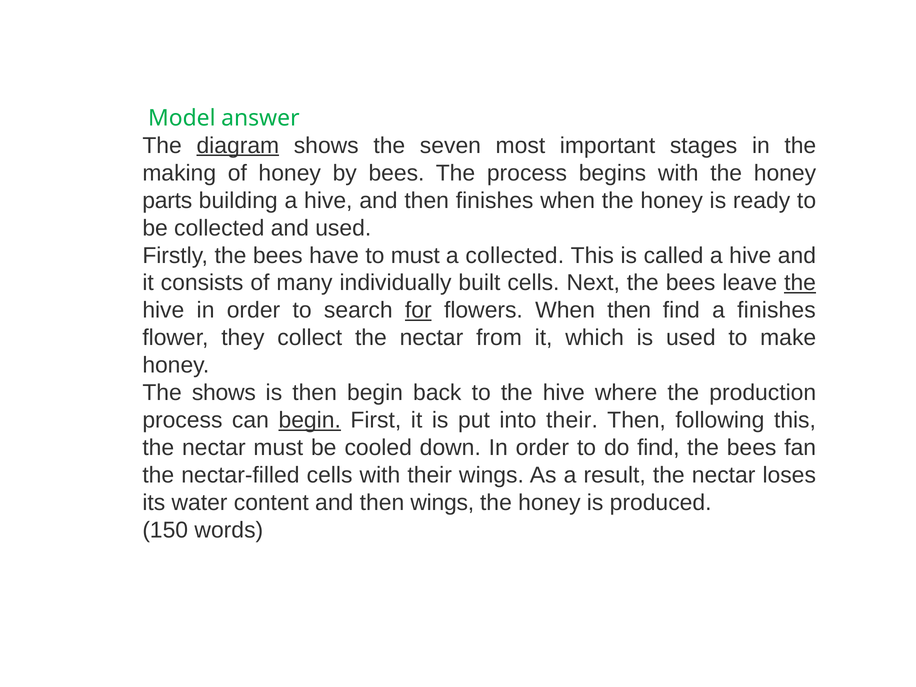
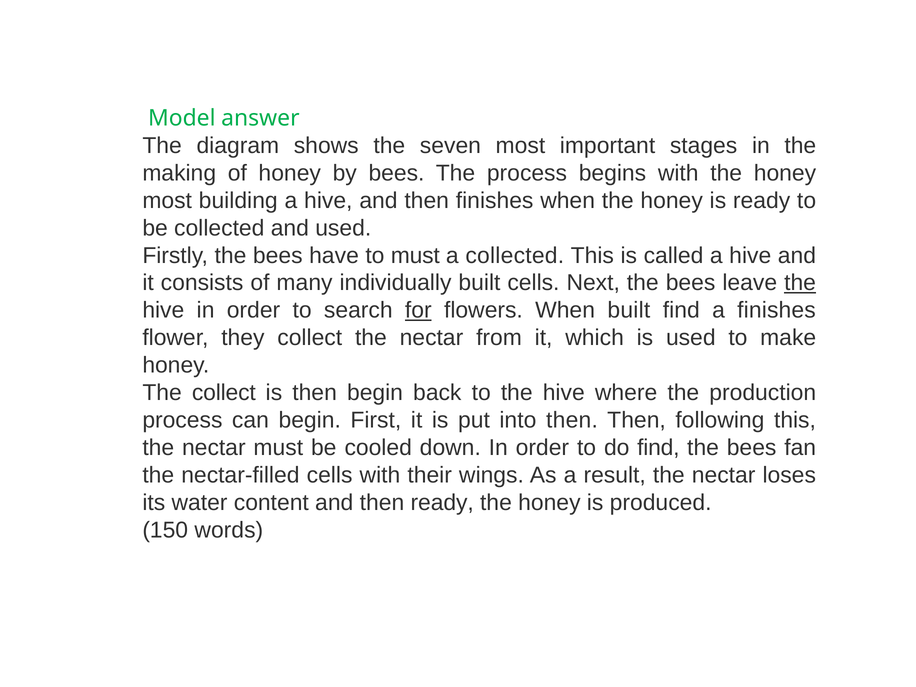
diagram underline: present -> none
parts at (167, 200): parts -> most
When then: then -> built
The shows: shows -> collect
begin at (310, 420) underline: present -> none
into their: their -> then
then wings: wings -> ready
